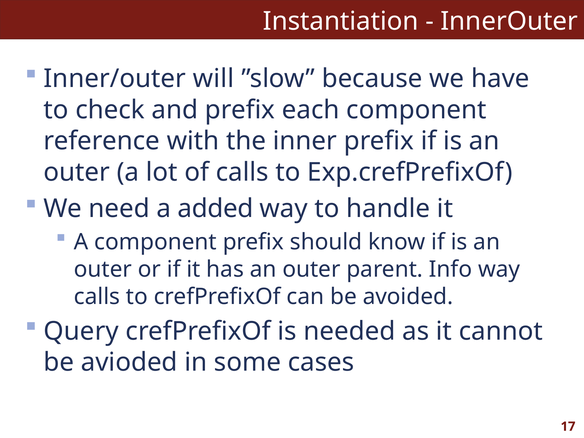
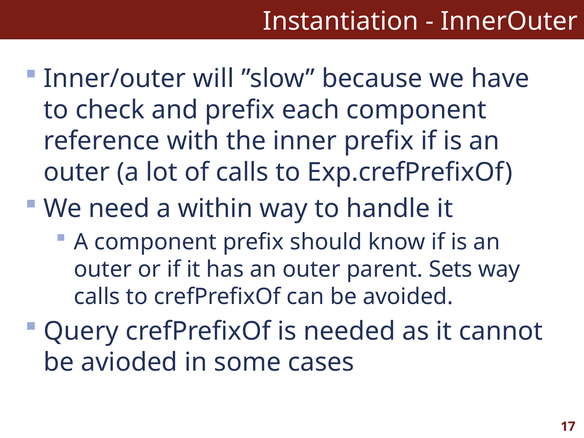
added: added -> within
Info: Info -> Sets
